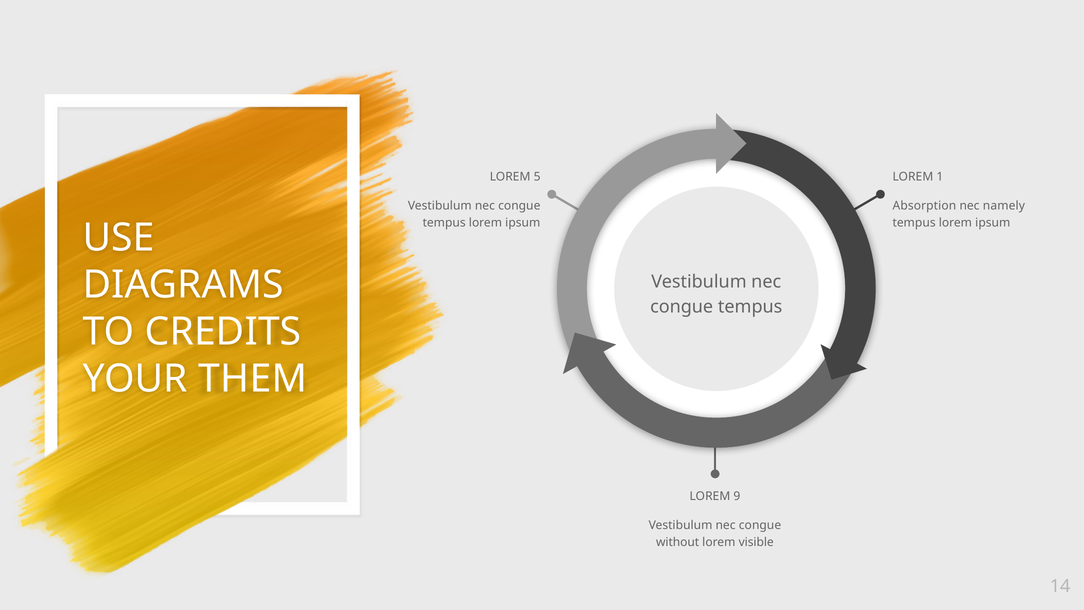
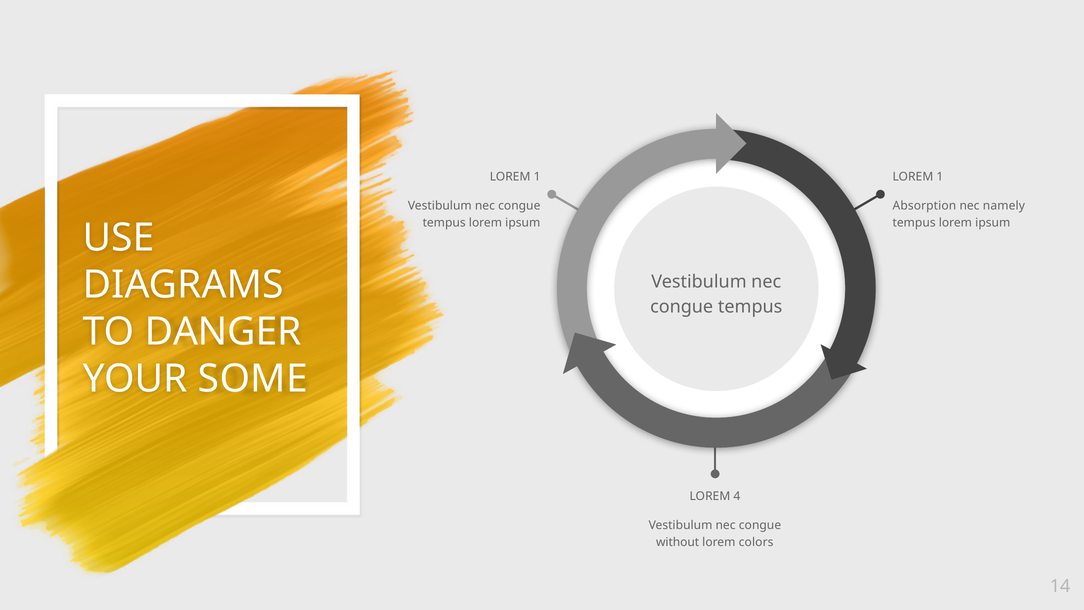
5 at (537, 177): 5 -> 1
CREDITS: CREDITS -> DANGER
THEM: THEM -> SOME
9: 9 -> 4
visible: visible -> colors
